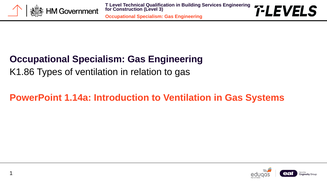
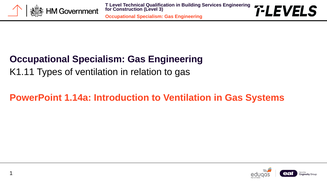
K1.86: K1.86 -> K1.11
